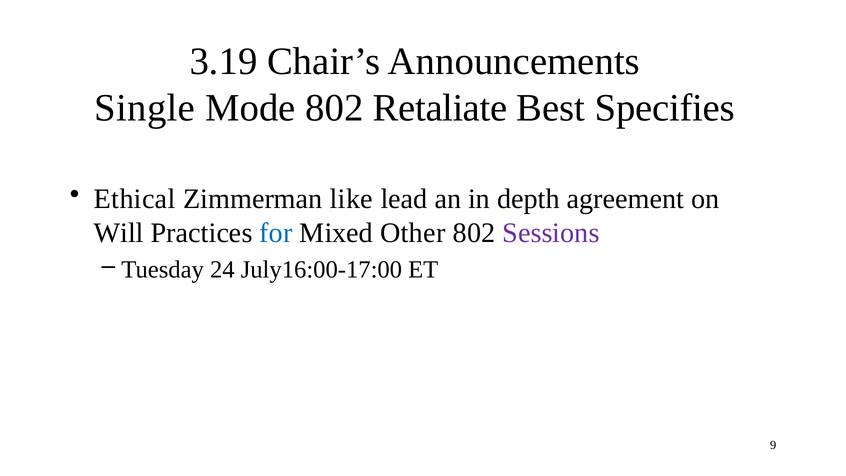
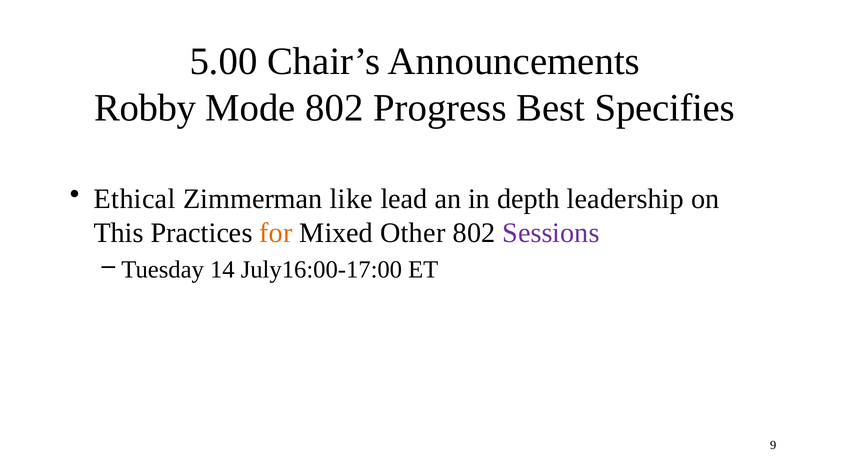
3.19: 3.19 -> 5.00
Single: Single -> Robby
Retaliate: Retaliate -> Progress
agreement: agreement -> leadership
Will: Will -> This
for colour: blue -> orange
24: 24 -> 14
